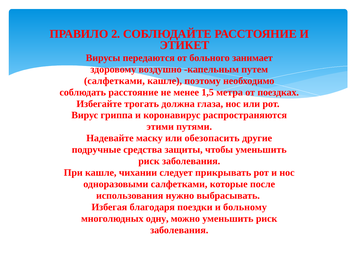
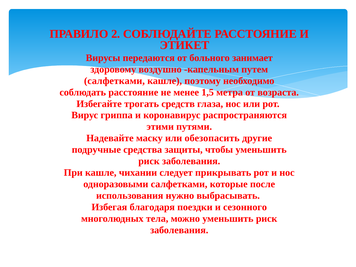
поездках: поездках -> возраста
должна: должна -> средств
больному: больному -> сезонного
одну: одну -> тела
